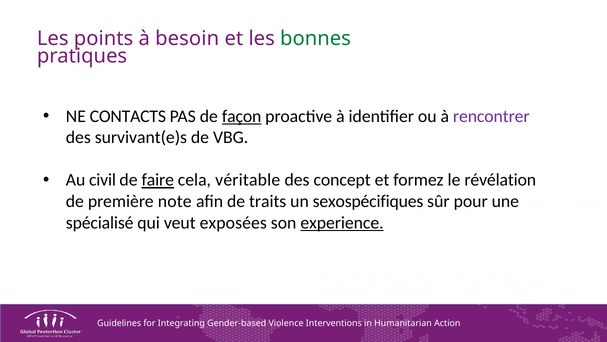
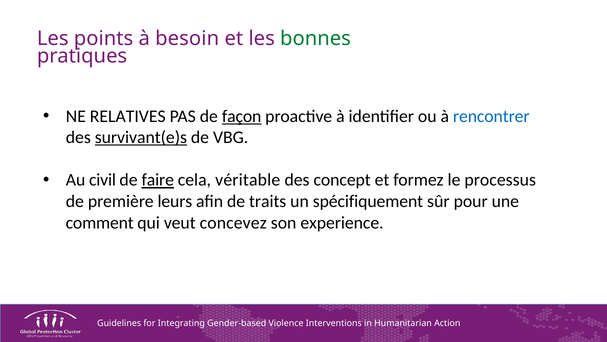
CONTACTS: CONTACTS -> RELATIVES
rencontrer colour: purple -> blue
survivant(e)s underline: none -> present
révélation: révélation -> processus
note: note -> leurs
sexospécifiques: sexospécifiques -> spécifiquement
spécialisé: spécialisé -> comment
exposées: exposées -> concevez
experience underline: present -> none
